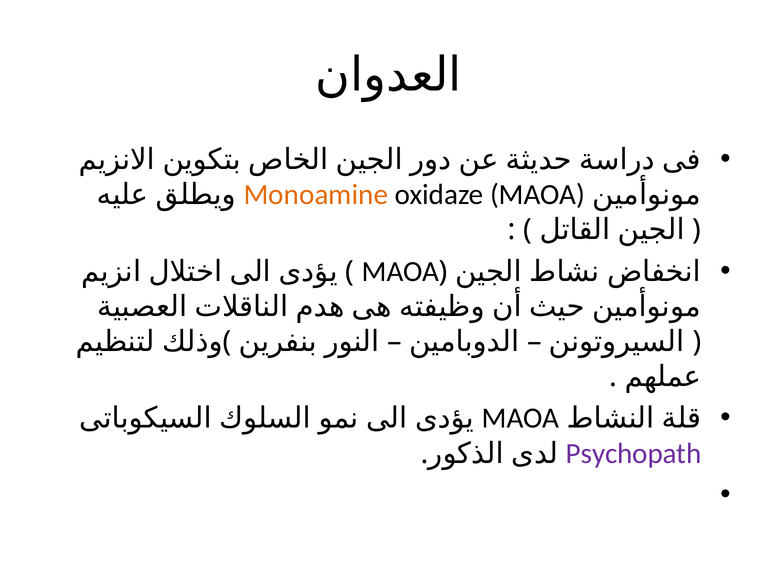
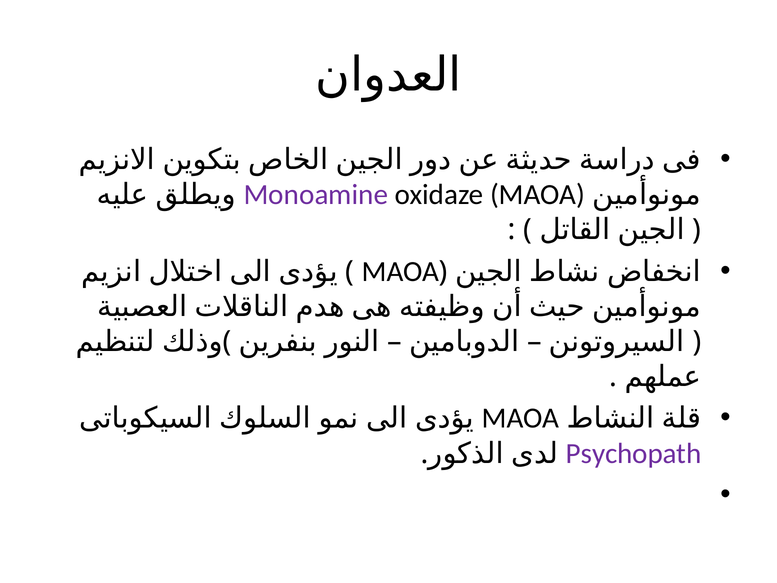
Monoamine colour: orange -> purple
